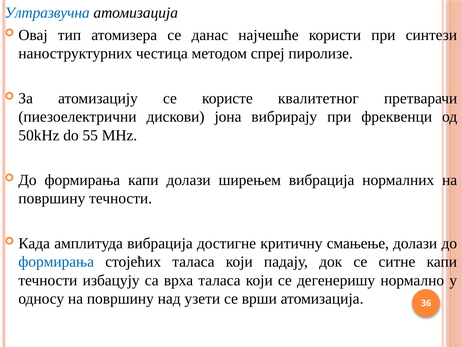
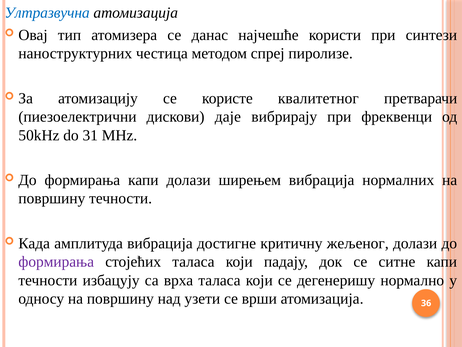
јона: јона -> даје
55: 55 -> 31
смањење: смањење -> жељеног
формирања at (56, 261) colour: blue -> purple
